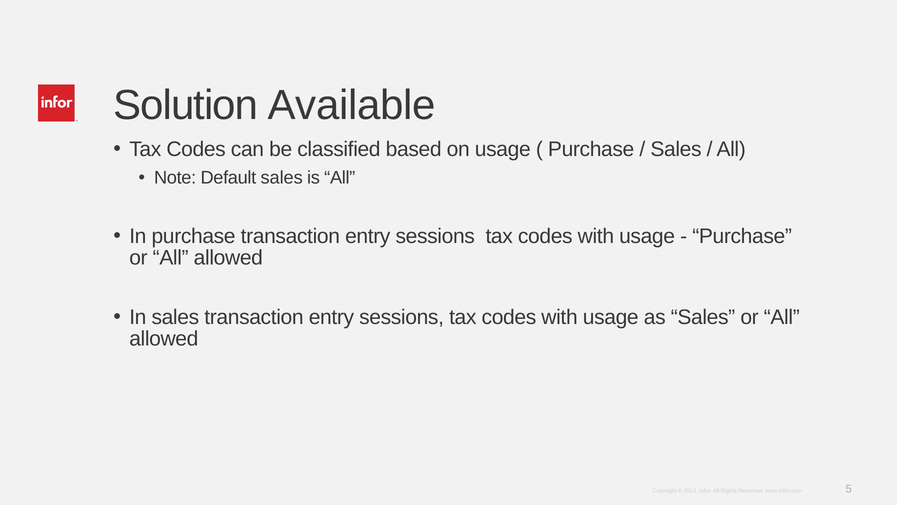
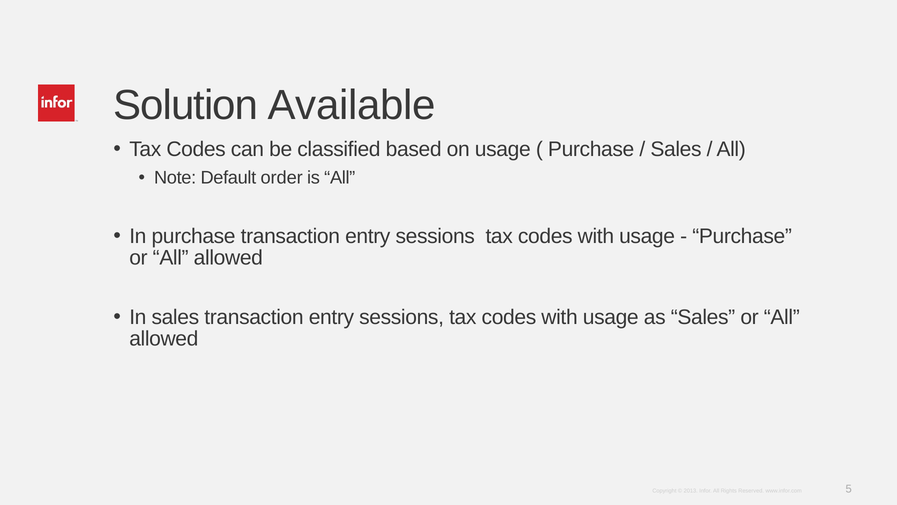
Default sales: sales -> order
